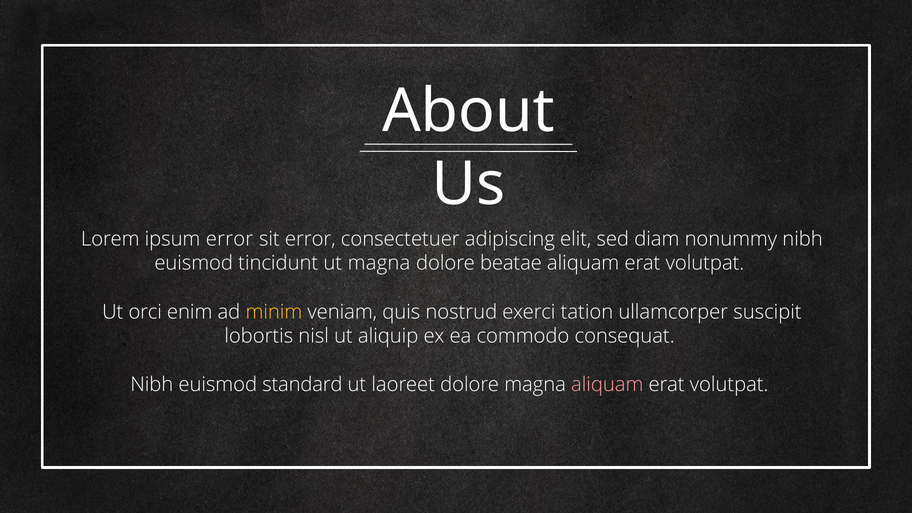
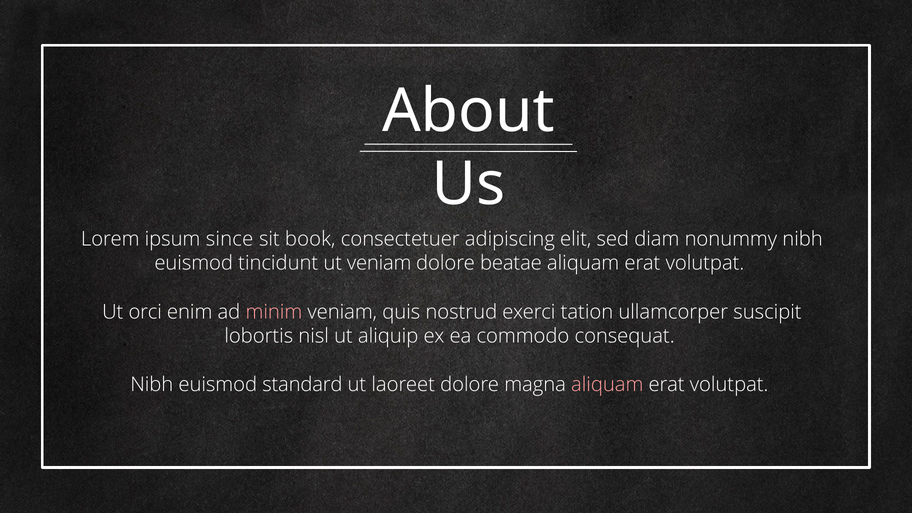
ipsum error: error -> since
sit error: error -> book
ut magna: magna -> veniam
minim colour: yellow -> pink
